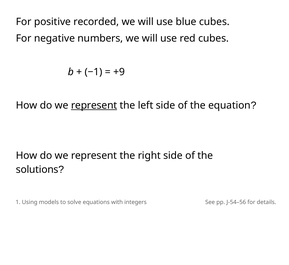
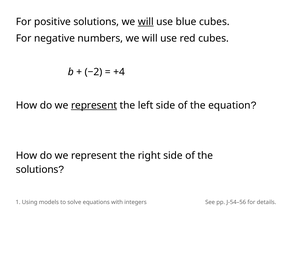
positive recorded: recorded -> solutions
will at (146, 22) underline: none -> present
−1: −1 -> −2
+9: +9 -> +4
